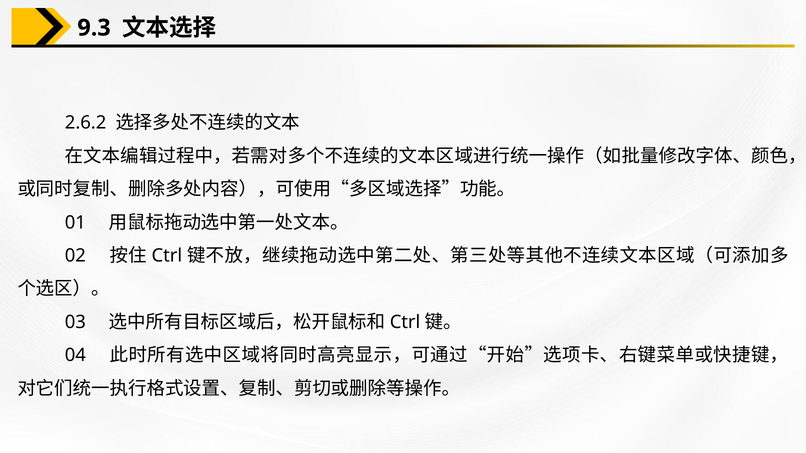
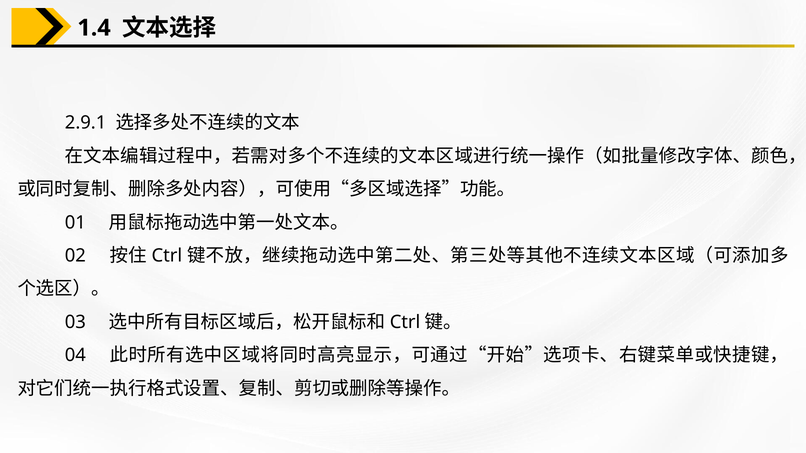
9.3: 9.3 -> 1.4
2.6.2: 2.6.2 -> 2.9.1
